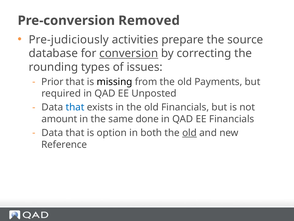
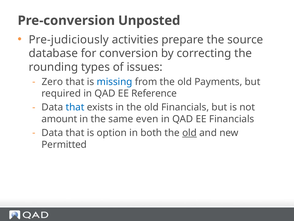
Removed: Removed -> Unposted
conversion underline: present -> none
Prior: Prior -> Zero
missing colour: black -> blue
Unposted: Unposted -> Reference
done: done -> even
Reference: Reference -> Permitted
